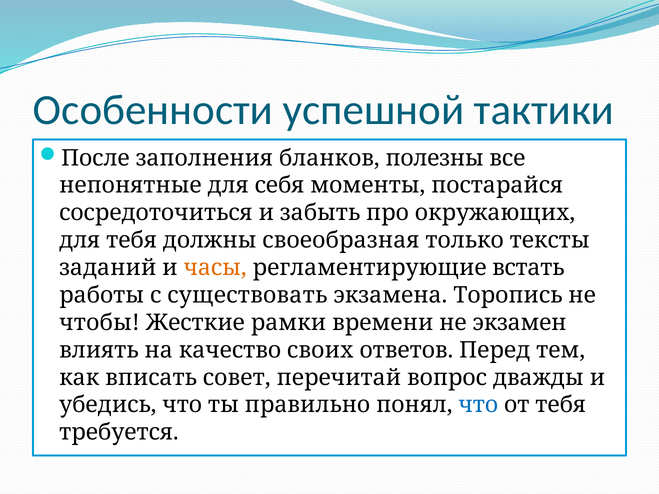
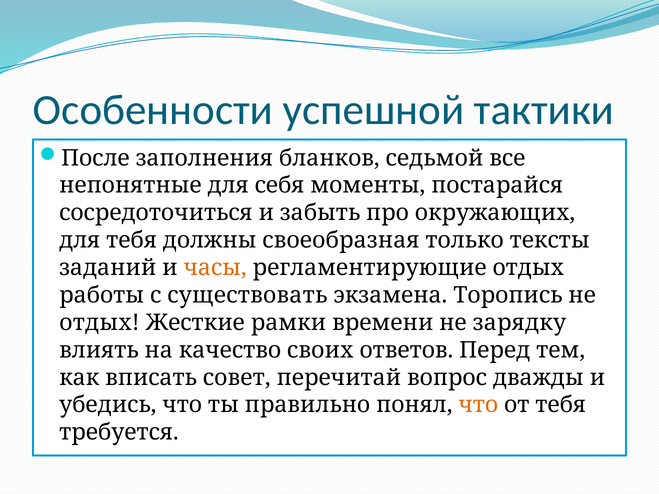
полезны: полезны -> седьмой
регламентирующие встать: встать -> отдых
чтобы at (99, 323): чтобы -> отдых
экзамен: экзамен -> зарядку
что at (478, 405) colour: blue -> orange
